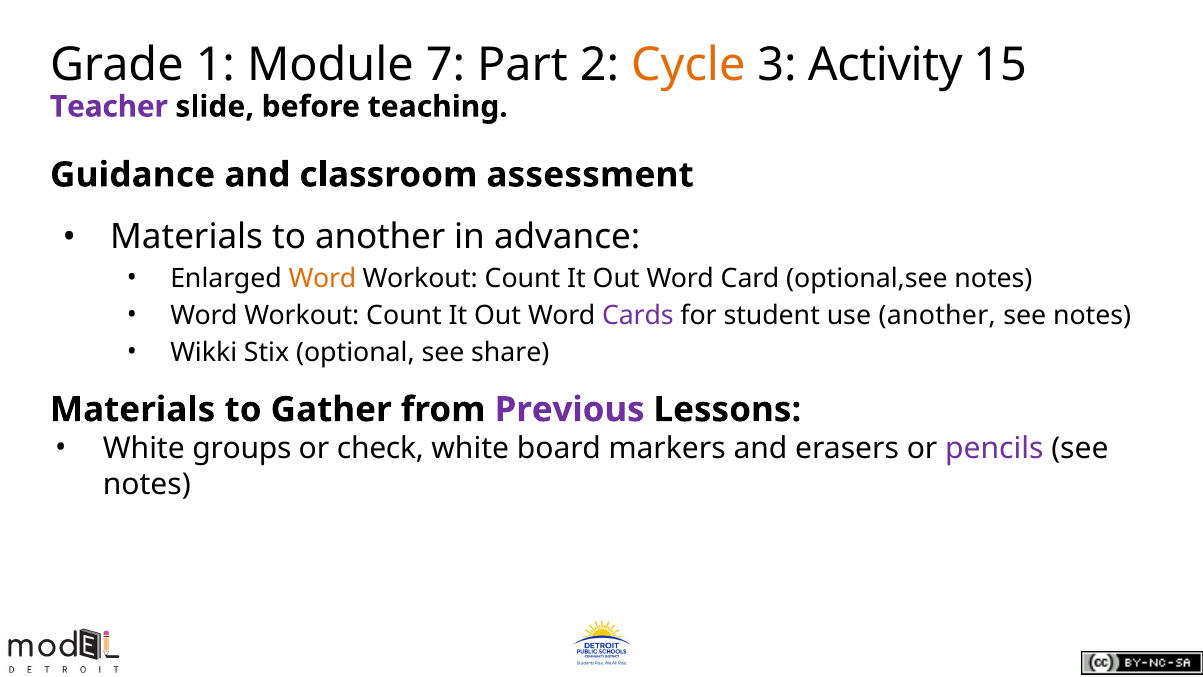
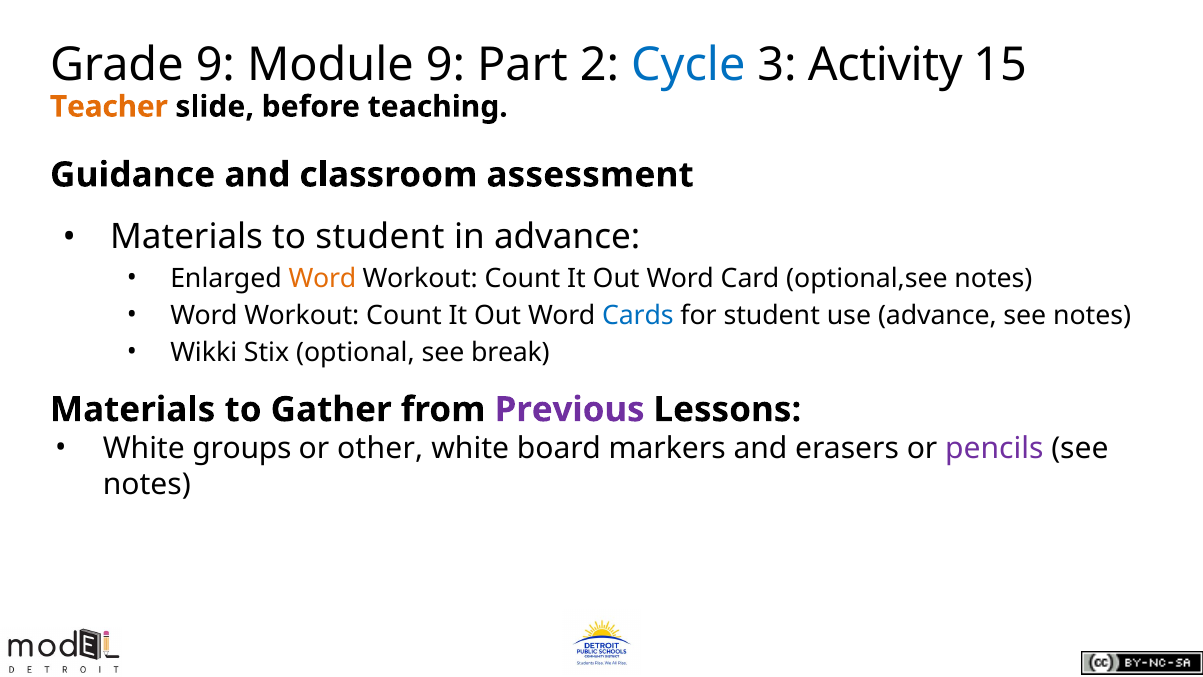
Grade 1: 1 -> 9
Module 7: 7 -> 9
Cycle colour: orange -> blue
Teacher colour: purple -> orange
to another: another -> student
Cards colour: purple -> blue
use another: another -> advance
share: share -> break
check: check -> other
